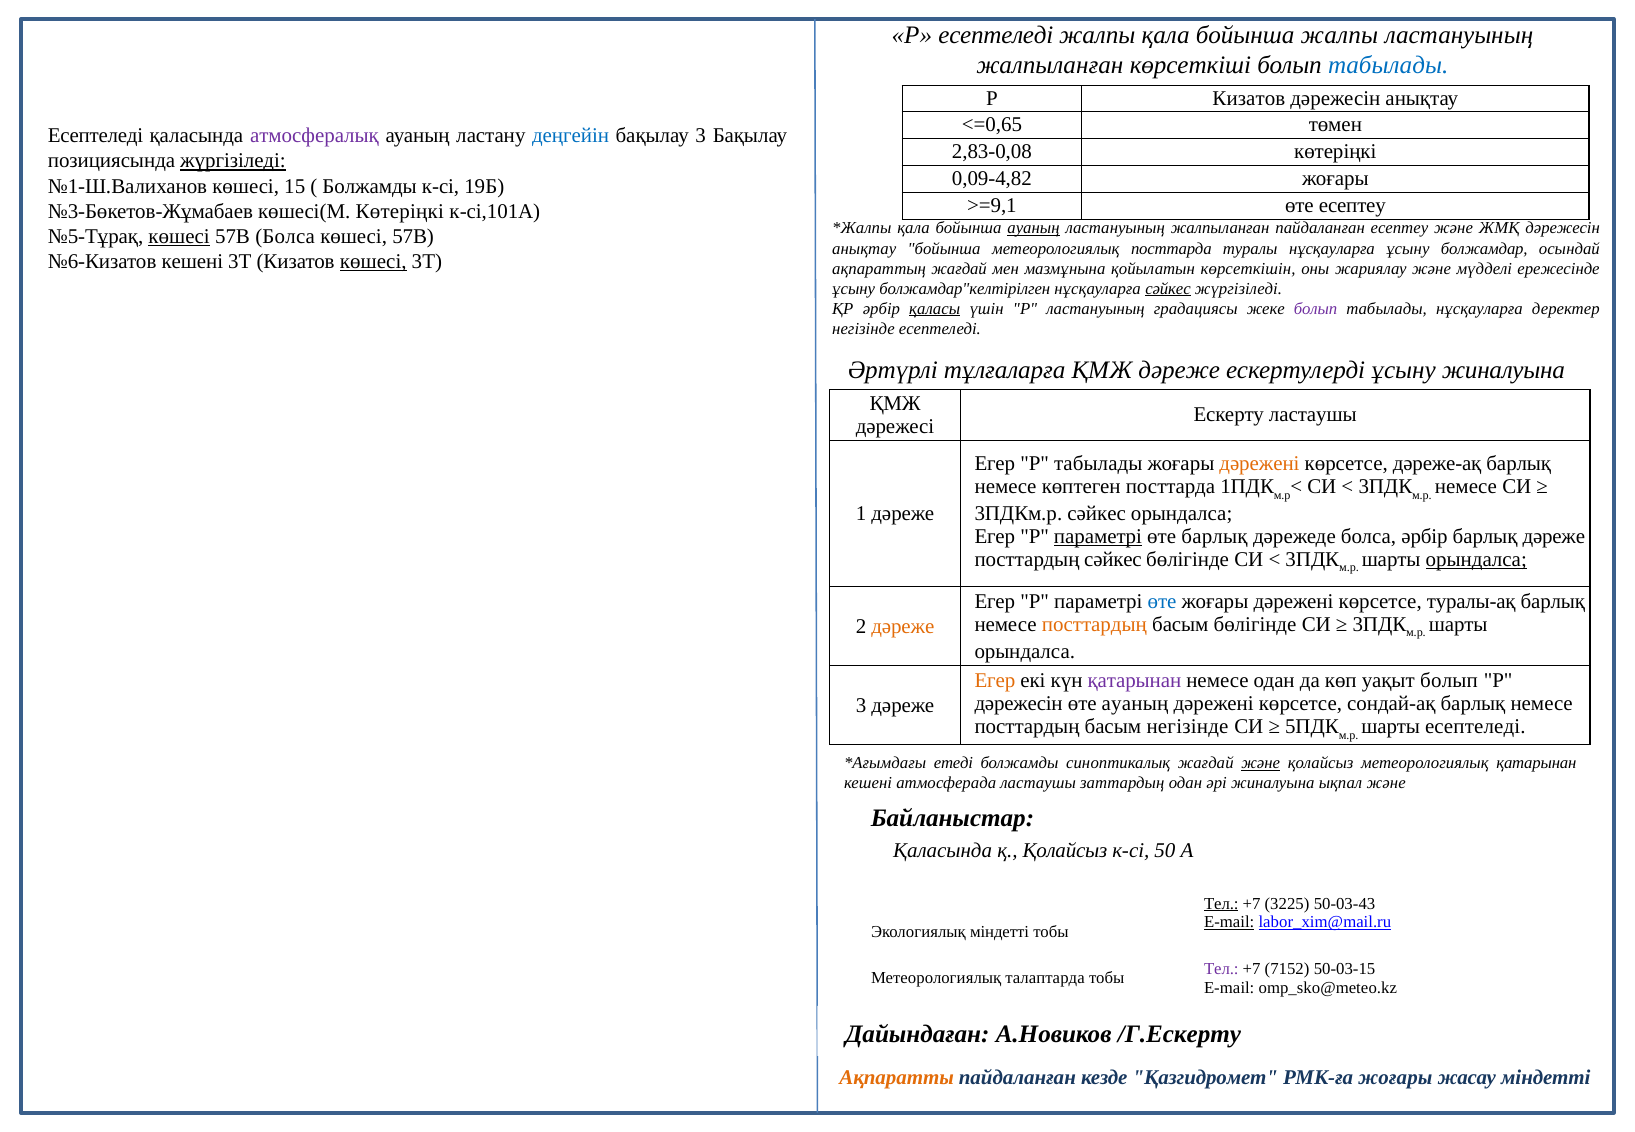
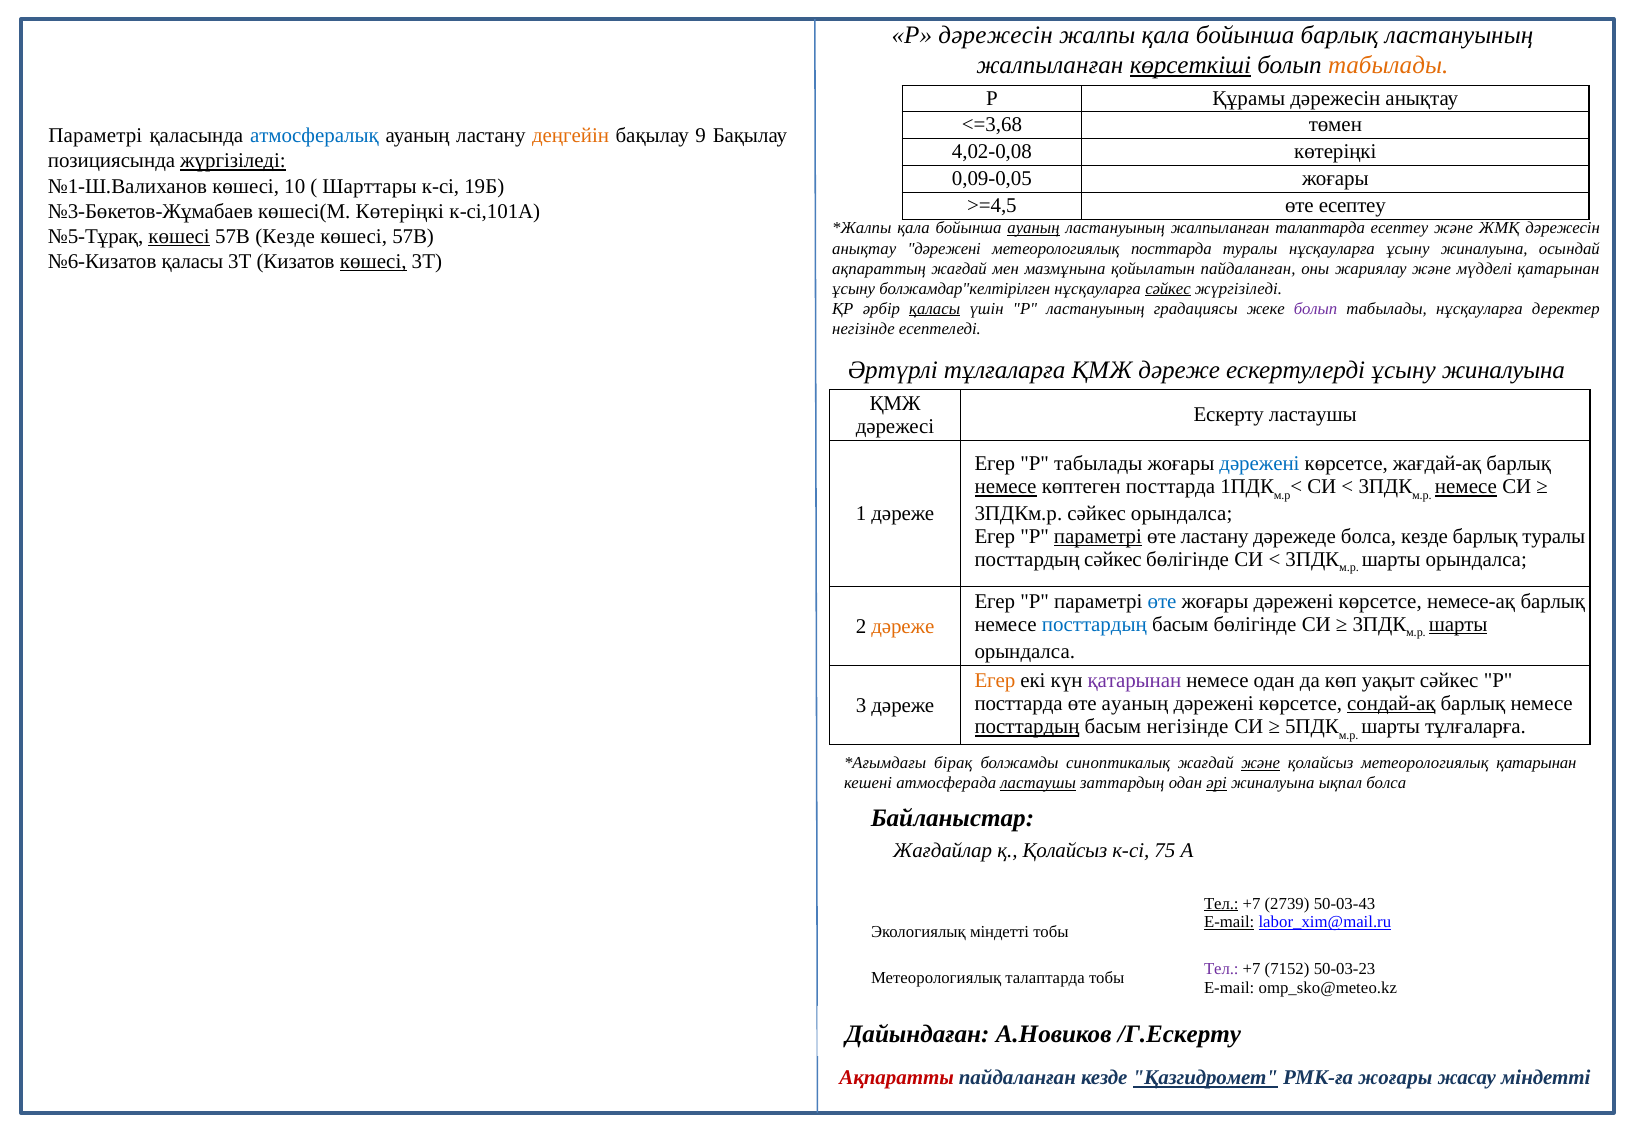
Р есептеледі: есептеледі -> дәрежесін
бойынша жалпы: жалпы -> барлық
көрсеткіші underline: none -> present
табылады at (1388, 65) colour: blue -> orange
Р Кизатов: Кизатов -> Құрамы
<=0,65: <=0,65 -> <=3,68
Есептеледі at (96, 136): Есептеледі -> Параметрі
атмосфералық colour: purple -> blue
деңгейін colour: blue -> orange
бақылау 3: 3 -> 9
2,83-0,08: 2,83-0,08 -> 4,02-0,08
0,09-4,82: 0,09-4,82 -> 0,09-0,05
15: 15 -> 10
Болжамды at (370, 186): Болжамды -> Шарттары
>=9,1: >=9,1 -> >=4,5
жалпыланған пайдаланған: пайдаланған -> талаптарда
57В Болса: Болса -> Кезде
анықтау бойынша: бойынша -> дәрежені
болжамдар at (1484, 248): болжамдар -> жиналуына
№6-Кизатов кешені: кешені -> қаласы
қойылатын көрсеткішін: көрсеткішін -> пайдаланған
мүдделі ережесінде: ережесінде -> қатарынан
дәрежені at (1259, 464) colour: orange -> blue
дәреже-ақ: дәреже-ақ -> жағдай-ақ
немесе at (1006, 487) underline: none -> present
немесе at (1466, 487) underline: none -> present
өте барлық: барлық -> ластану
болса әрбір: әрбір -> кезде
барлық дәреже: дәреже -> туралы
орындалса at (1476, 560) underline: present -> none
туралы-ақ: туралы-ақ -> немесе-ақ
посттардың at (1094, 625) colour: orange -> blue
шарты at (1458, 625) underline: none -> present
уақыт болып: болып -> сәйкес
дәрежесін at (1019, 704): дәрежесін -> посттарда
сондай-ақ underline: none -> present
посттардың at (1027, 727) underline: none -> present
шарты есептеледі: есептеледі -> тұлғаларға
етеді: етеді -> бірақ
ластаушы at (1038, 783) underline: none -> present
әрі underline: none -> present
ықпал және: және -> болса
Қаласында at (943, 850): Қаласында -> Жағдайлар
50: 50 -> 75
3225: 3225 -> 2739
50-03-15: 50-03-15 -> 50-03-23
Ақпаратты colour: orange -> red
Қазгидромет underline: none -> present
